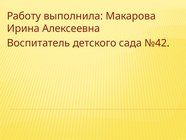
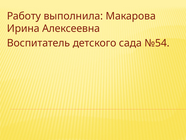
№42: №42 -> №54
